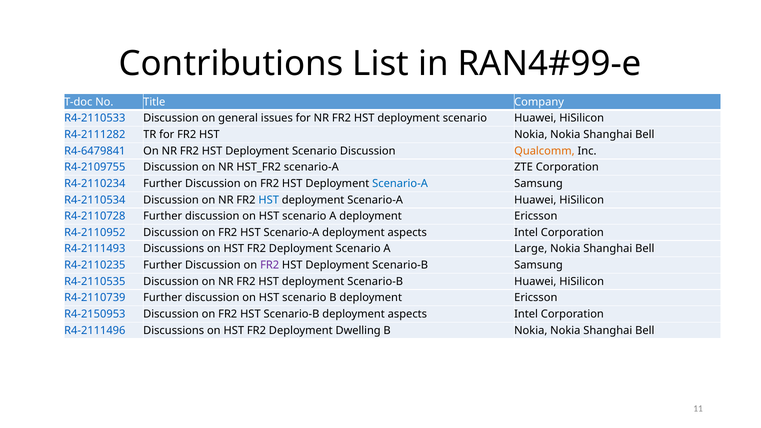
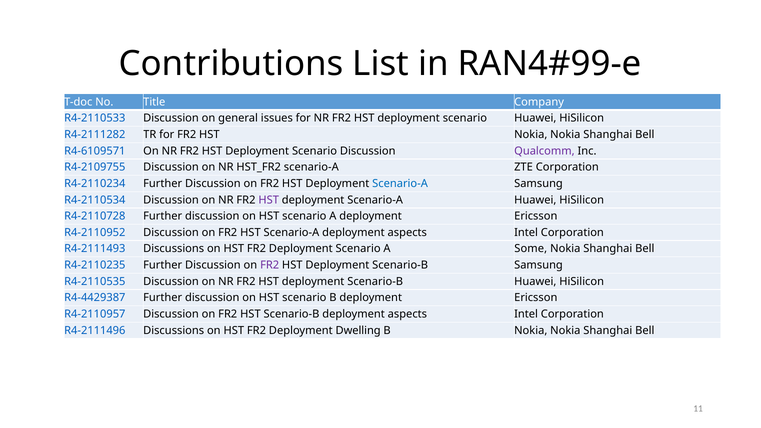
R4-6479841: R4-6479841 -> R4-6109571
Qualcomm colour: orange -> purple
HST at (269, 200) colour: blue -> purple
Large: Large -> Some
R4-2110739: R4-2110739 -> R4-4429387
R4-2150953: R4-2150953 -> R4-2110957
